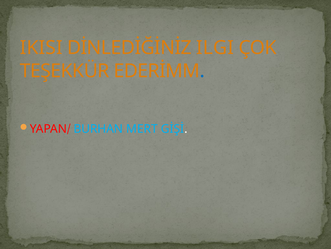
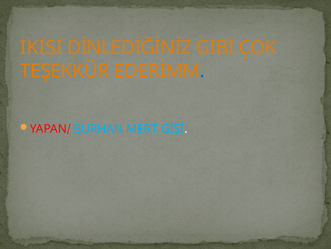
ILGI: ILGI -> GIBI
